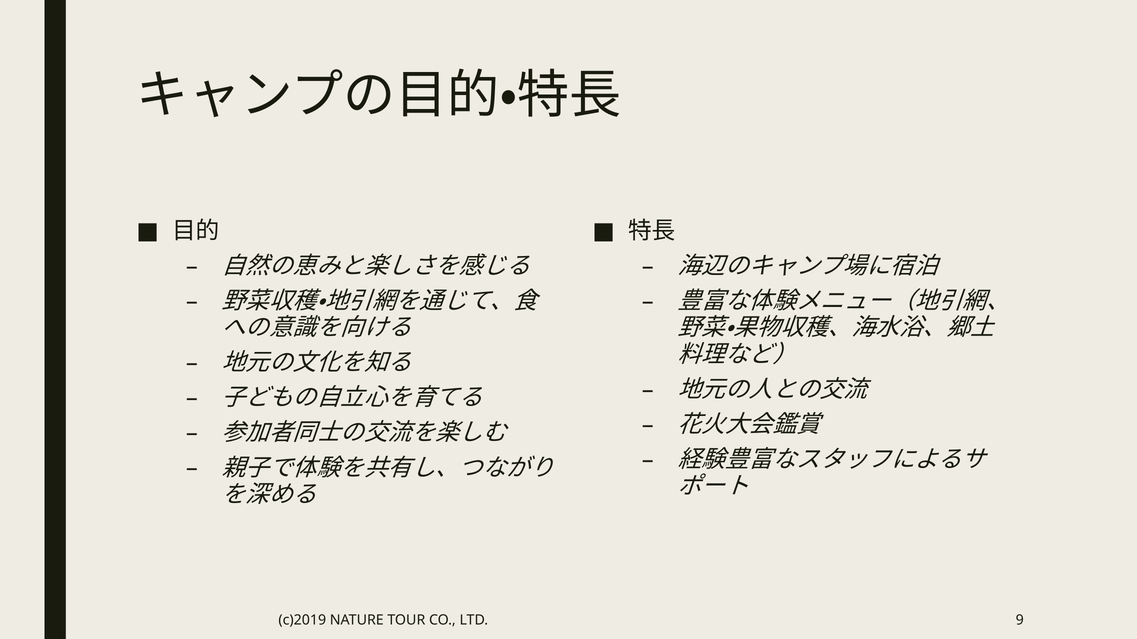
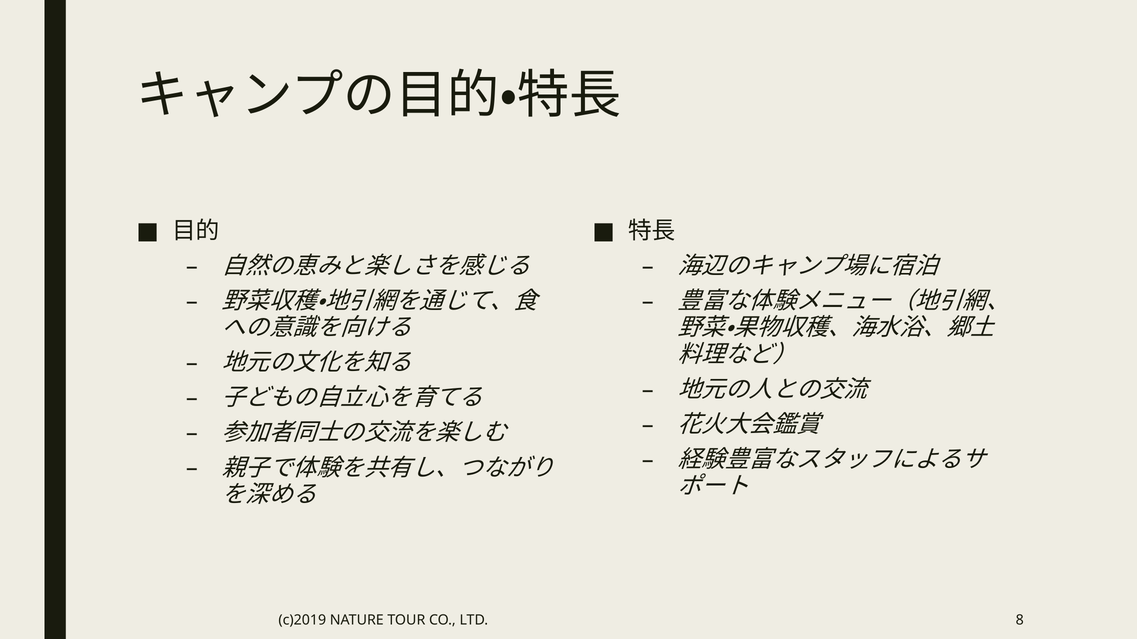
9: 9 -> 8
